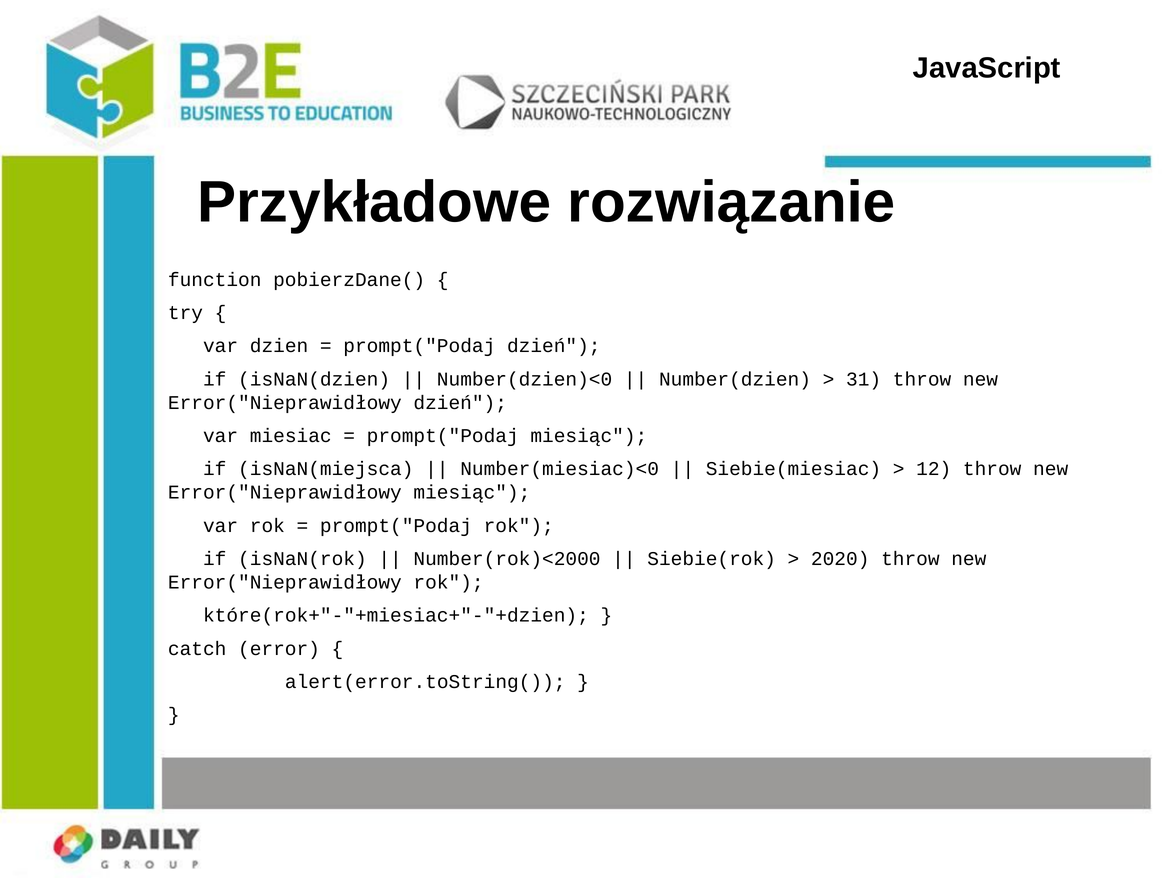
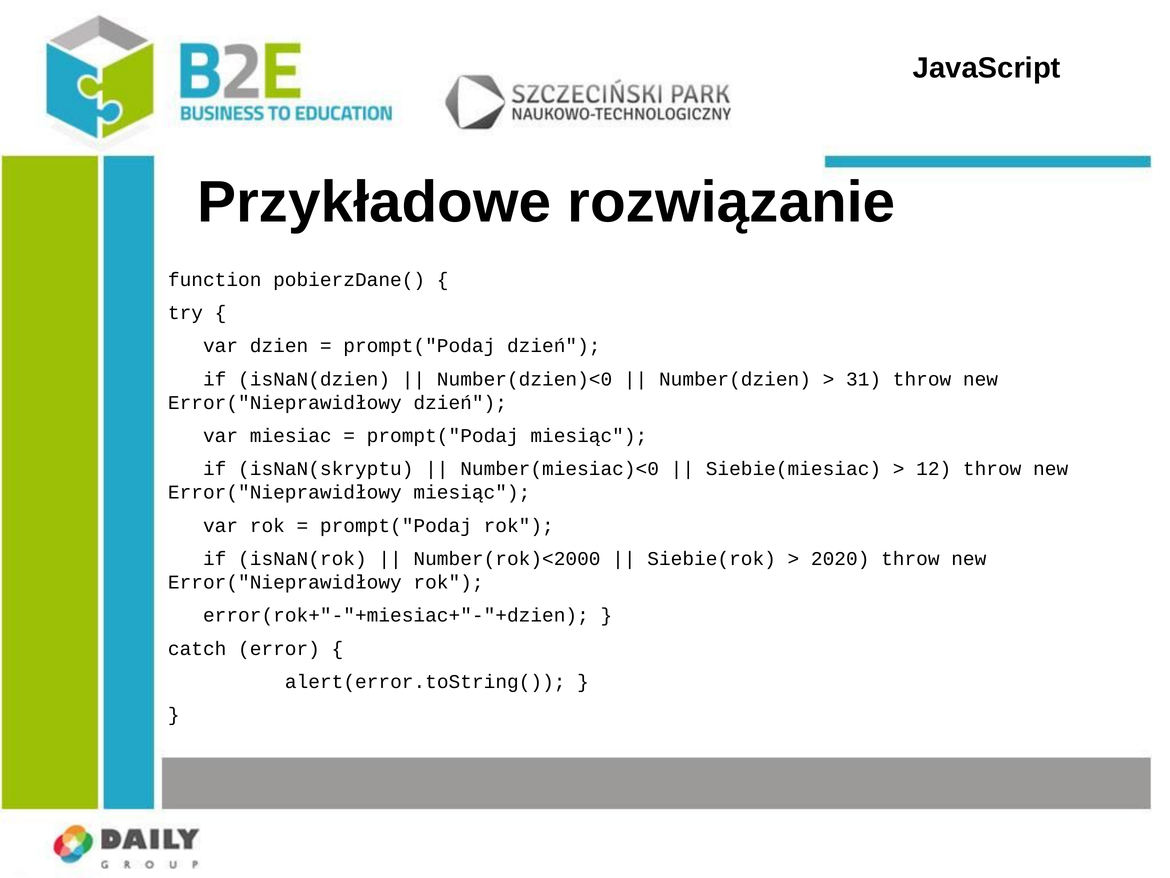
isNaN(miejsca: isNaN(miejsca -> isNaN(skryptu
które(rok+"-"+miesiac+"-"+dzien: które(rok+"-"+miesiac+"-"+dzien -> error(rok+"-"+miesiac+"-"+dzien
